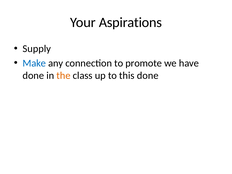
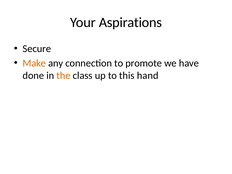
Supply: Supply -> Secure
Make colour: blue -> orange
this done: done -> hand
